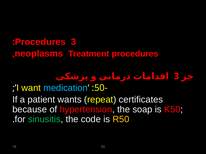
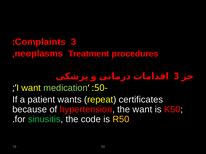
Procedures at (40, 42): Procedures -> Complaints
medication colour: light blue -> light green
the soap: soap -> want
